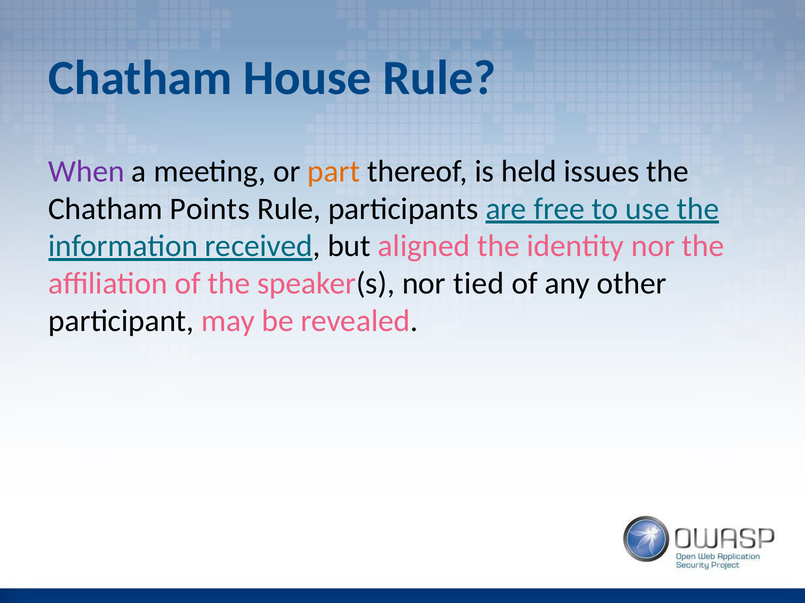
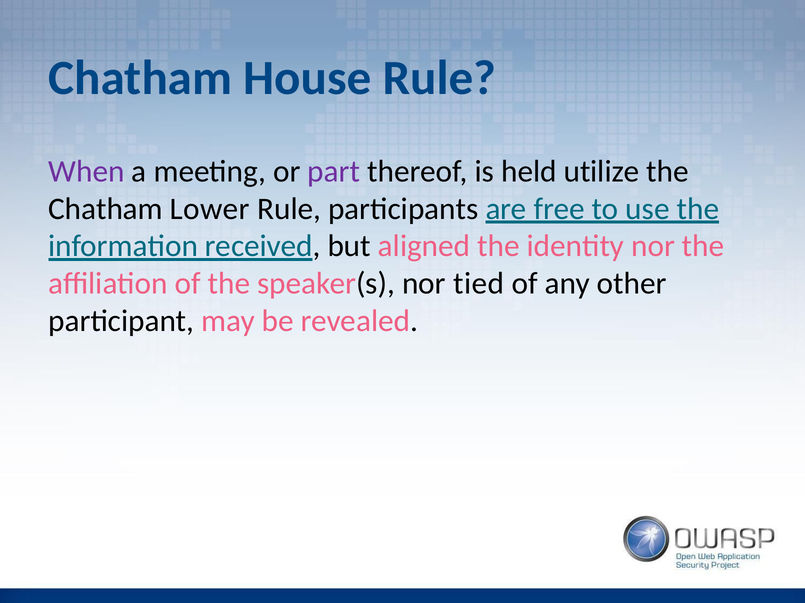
part colour: orange -> purple
issues: issues -> utilize
Points: Points -> Lower
